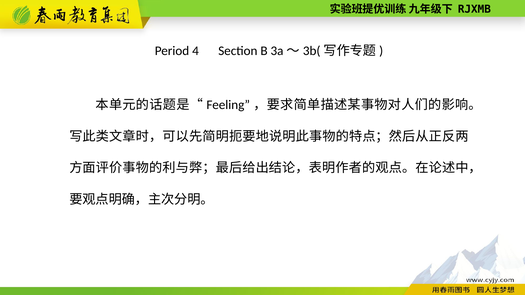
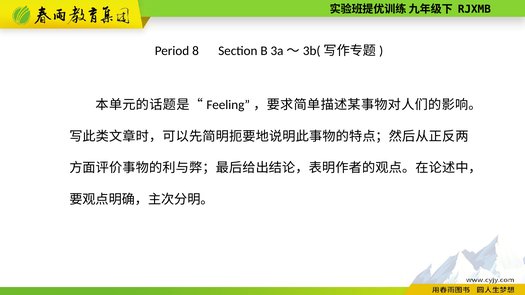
4: 4 -> 8
